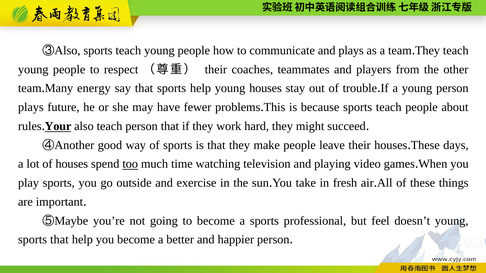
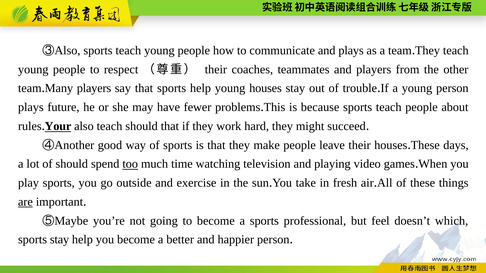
energy at (94, 88): energy -> players
teach person: person -> should
of houses: houses -> should
are underline: none -> present
doesn’t young: young -> which
sports that: that -> stay
